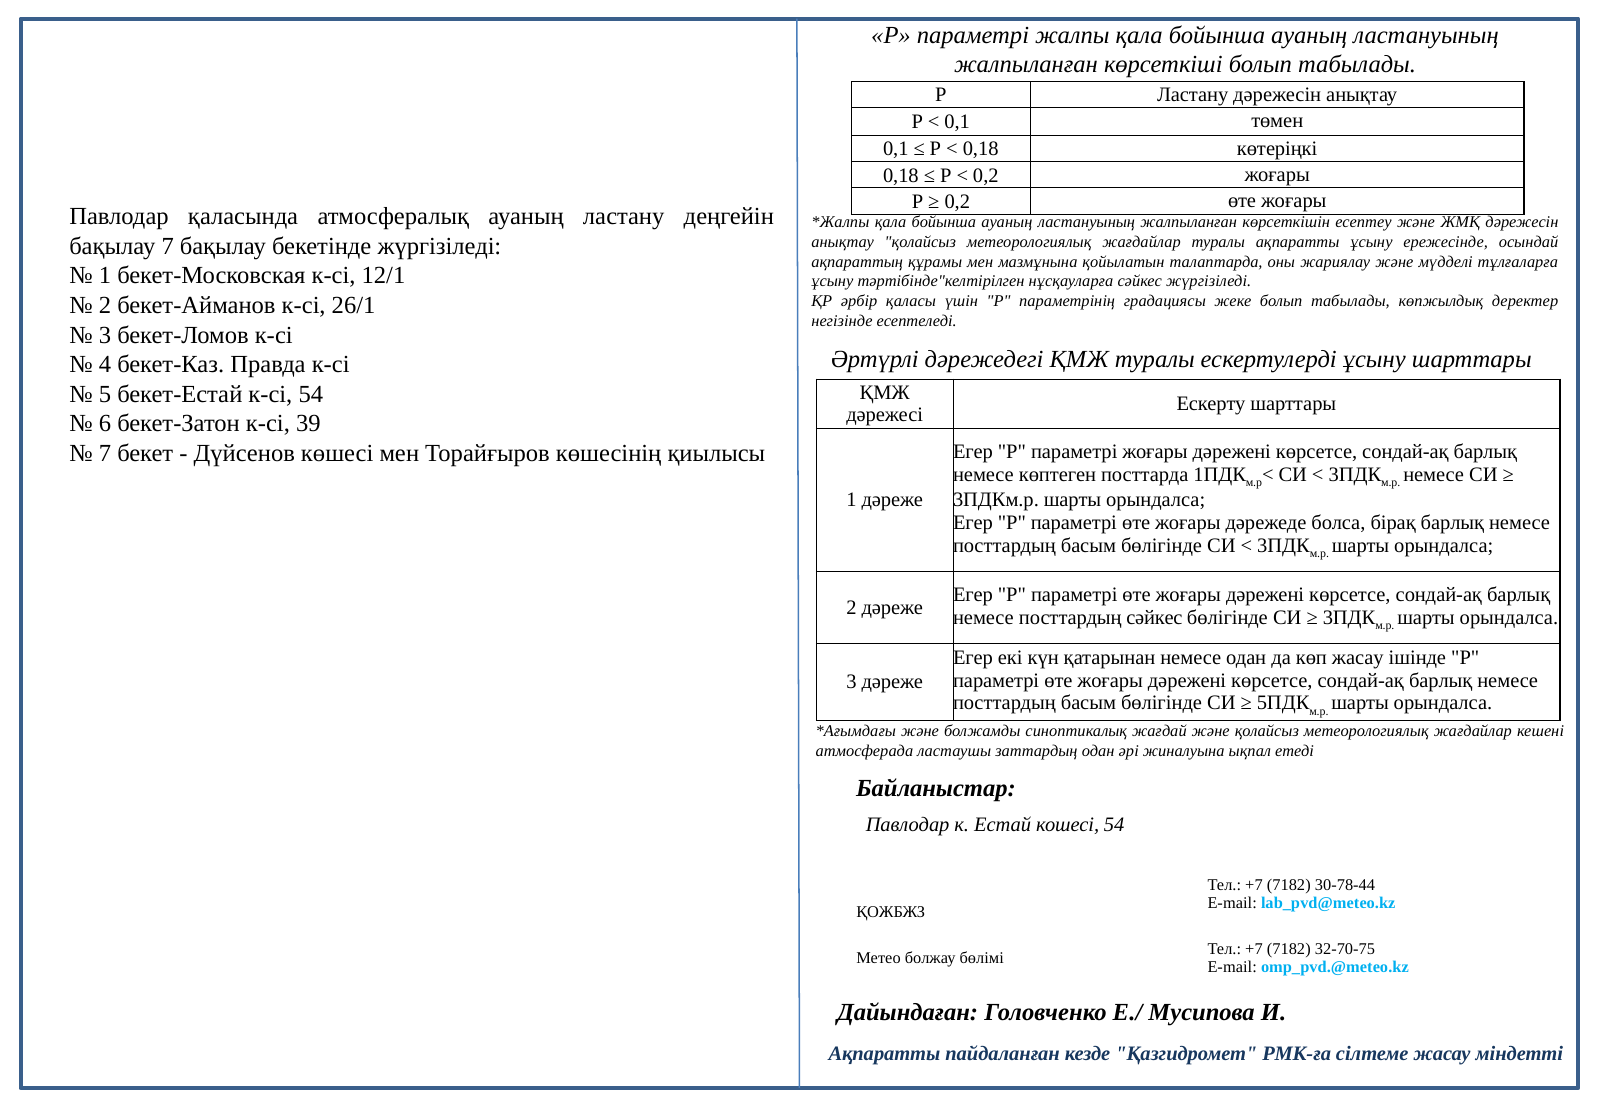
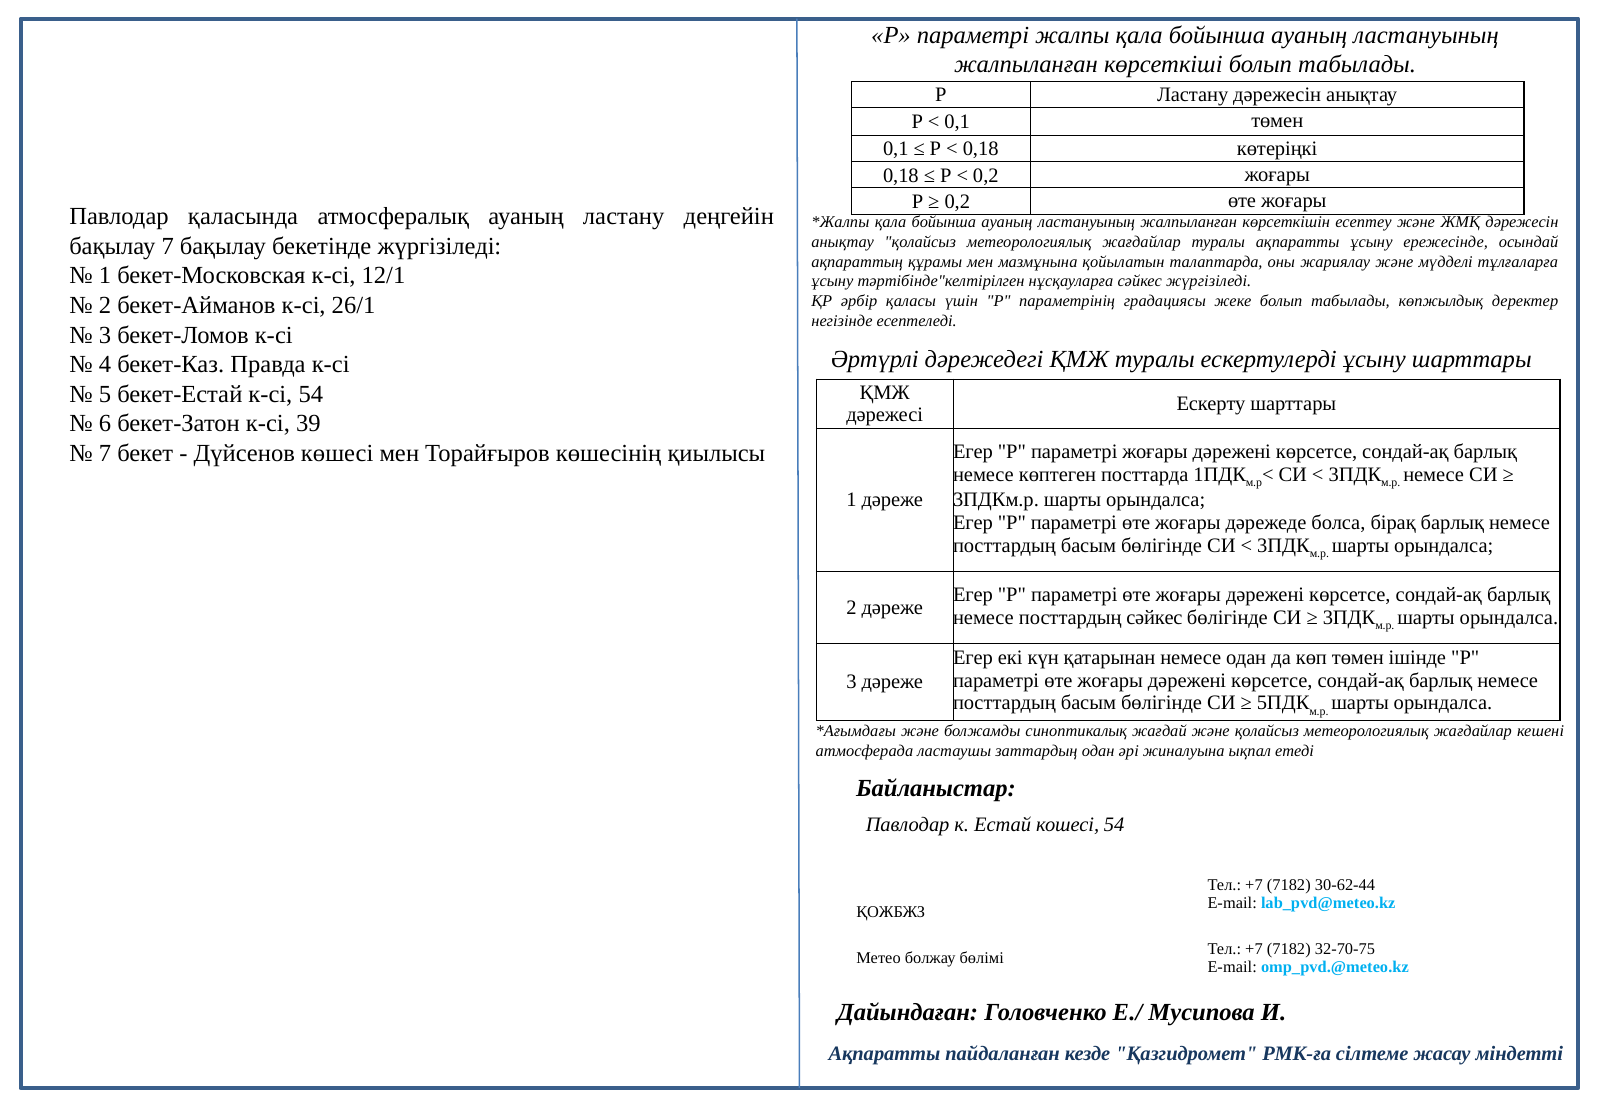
көп жасау: жасау -> төмен
30-78-44: 30-78-44 -> 30-62-44
